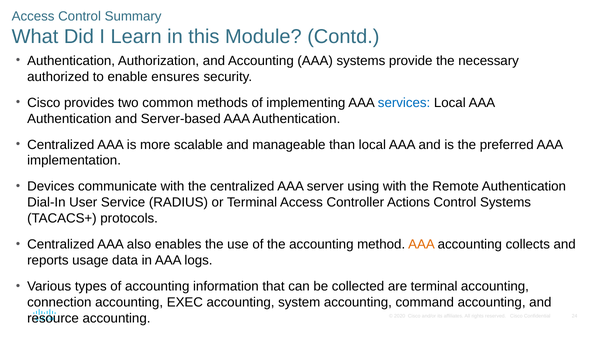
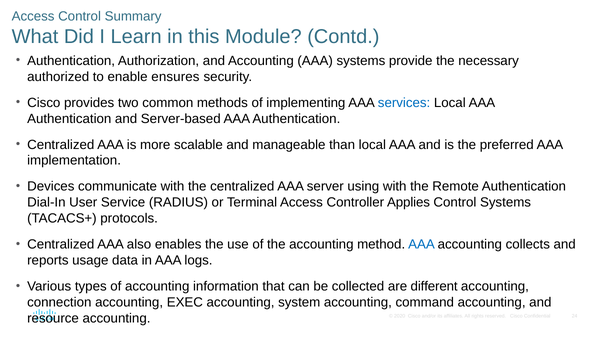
Actions: Actions -> Applies
AAA at (421, 245) colour: orange -> blue
are terminal: terminal -> different
